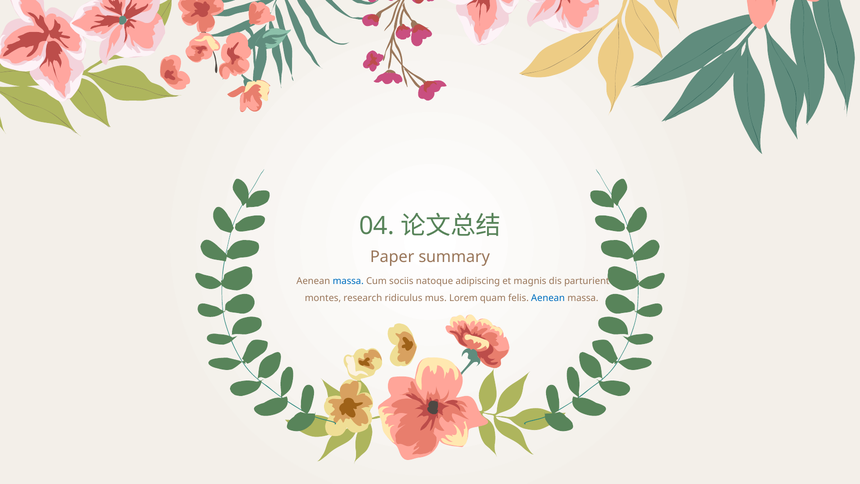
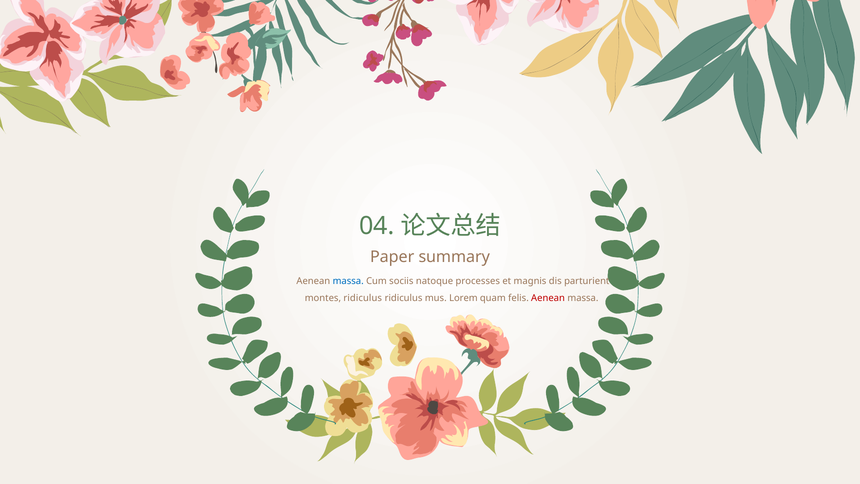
adipiscing: adipiscing -> processes
montes research: research -> ridiculus
Aenean at (548, 298) colour: blue -> red
